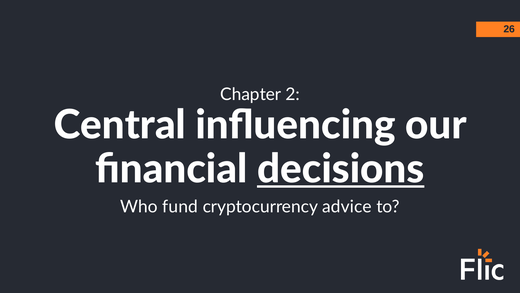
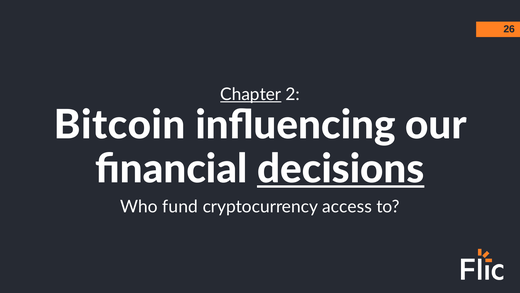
Chapter underline: none -> present
Central: Central -> Bitcoin
advice: advice -> access
